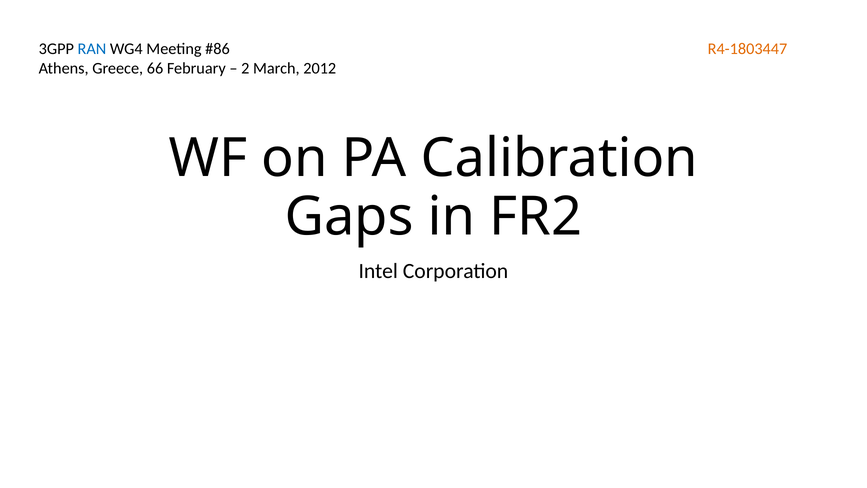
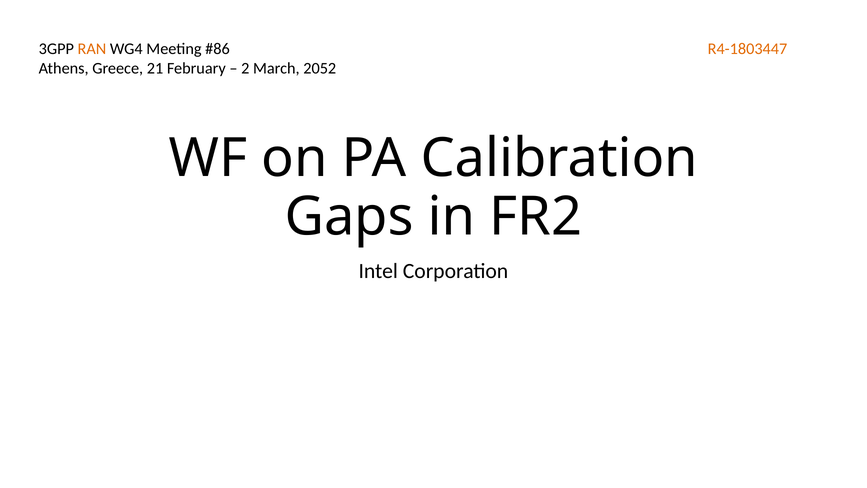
RAN colour: blue -> orange
66: 66 -> 21
2012: 2012 -> 2052
